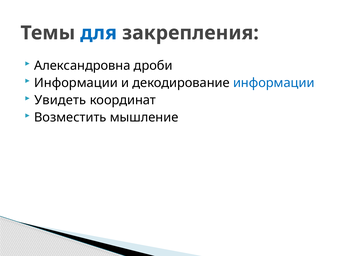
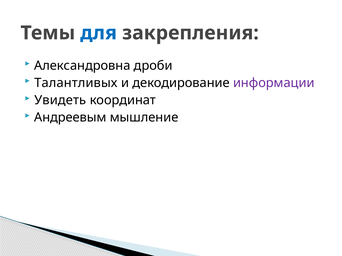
Информации at (76, 83): Информации -> Талантливых
информации at (274, 83) colour: blue -> purple
Возместить: Возместить -> Андреевым
